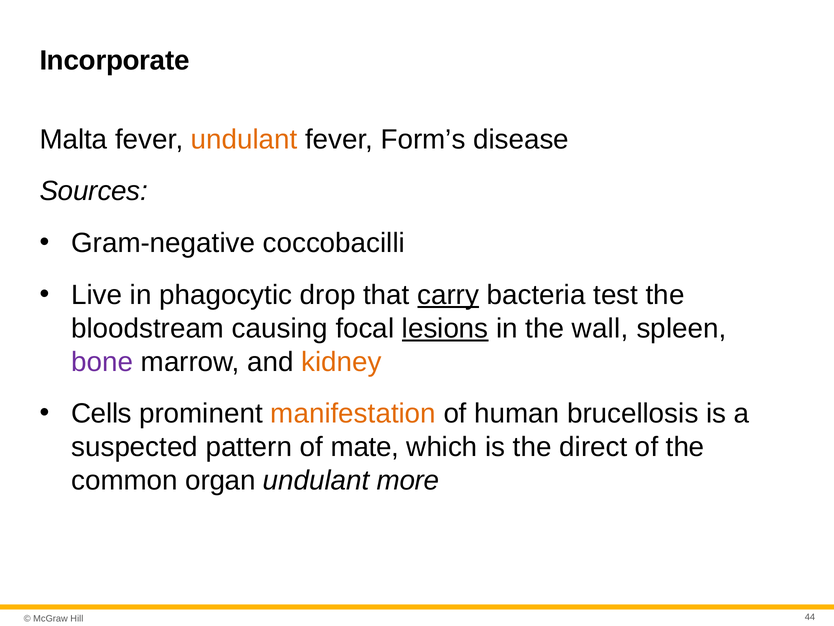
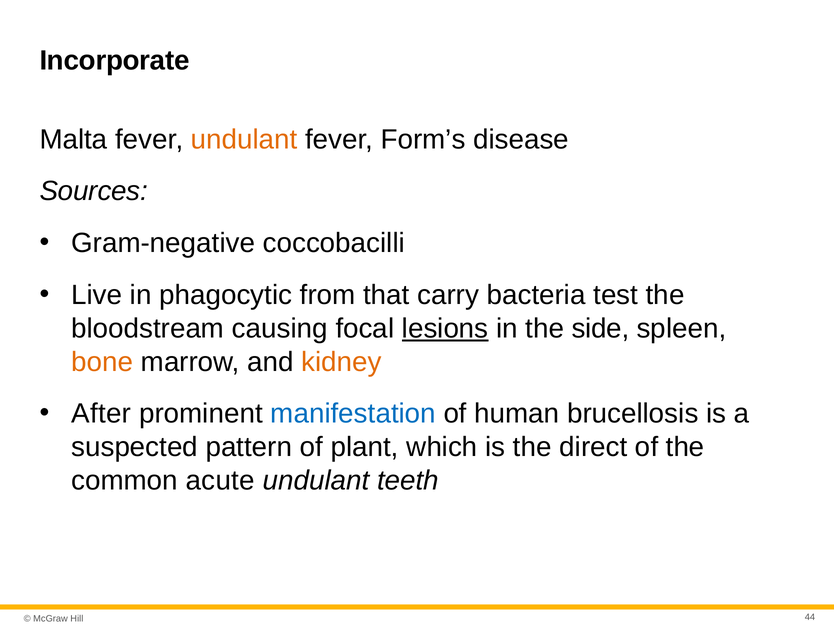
drop: drop -> from
carry underline: present -> none
wall: wall -> side
bone colour: purple -> orange
Cells: Cells -> After
manifestation colour: orange -> blue
mate: mate -> plant
organ: organ -> acute
more: more -> teeth
